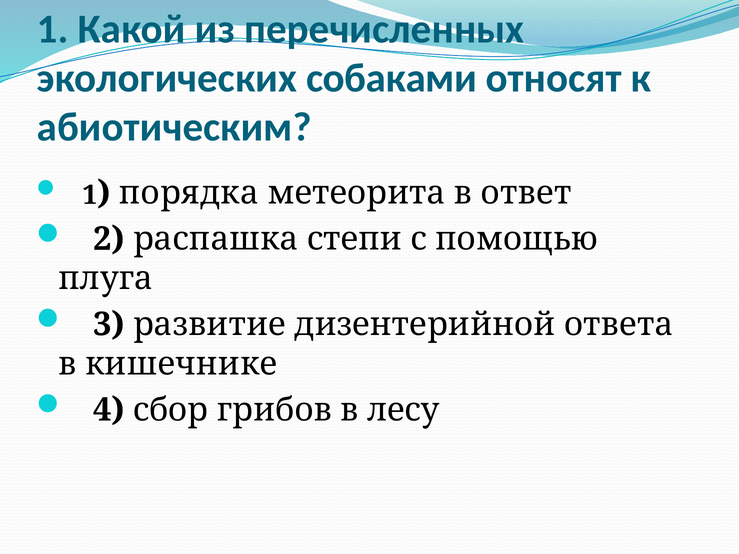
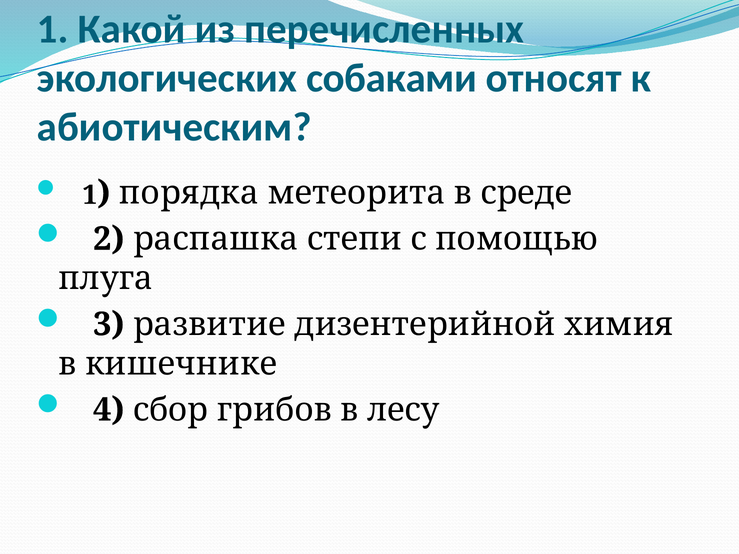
ответ: ответ -> среде
ответа: ответа -> химия
